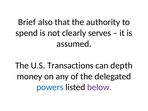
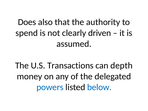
Brief: Brief -> Does
serves: serves -> driven
below colour: purple -> blue
